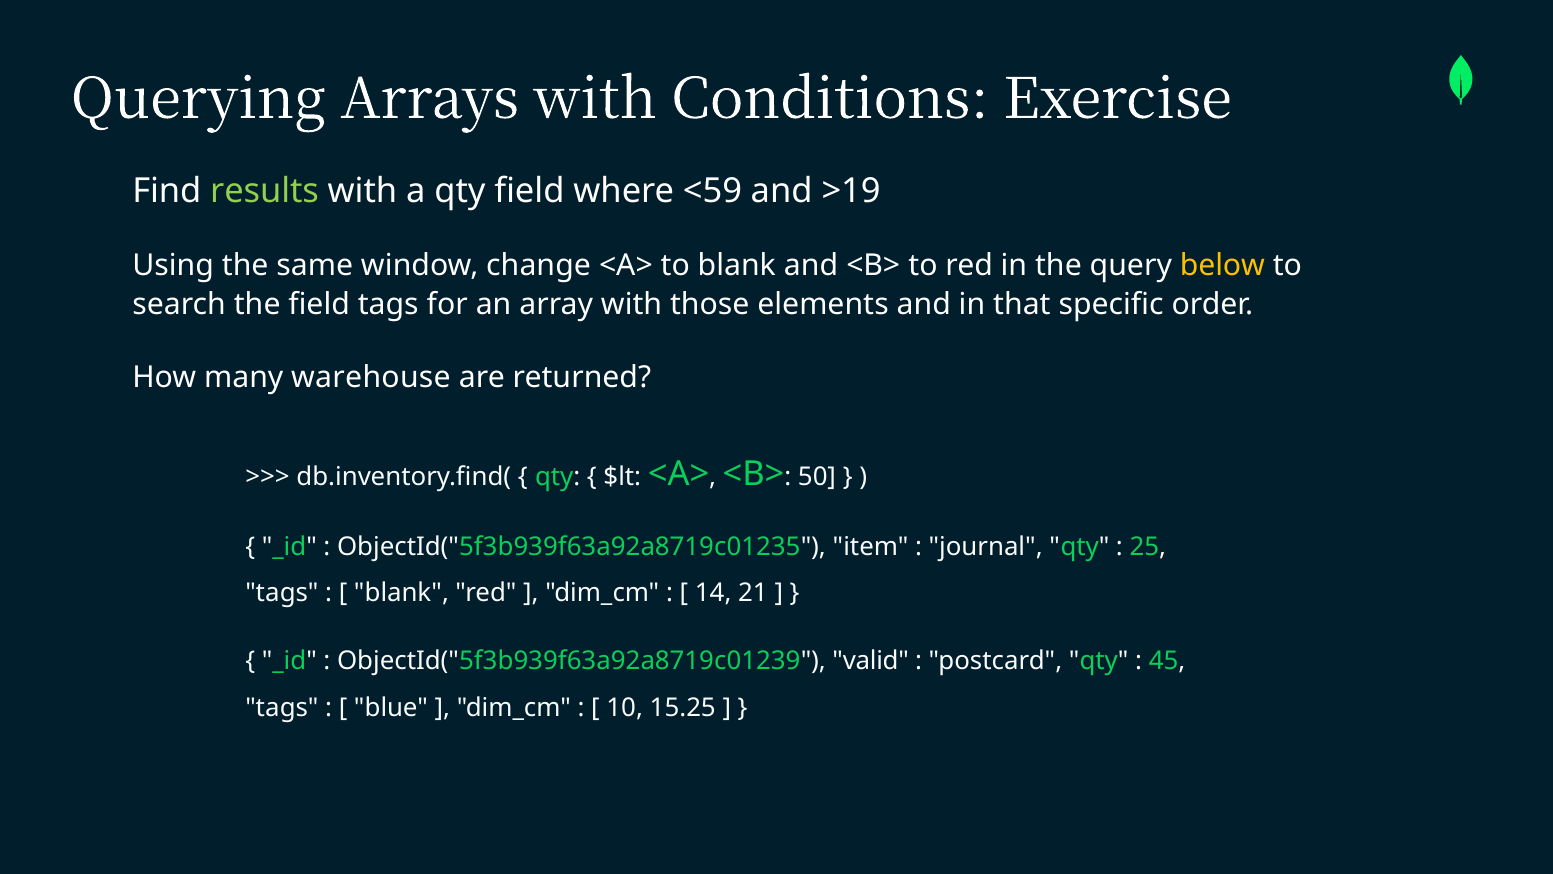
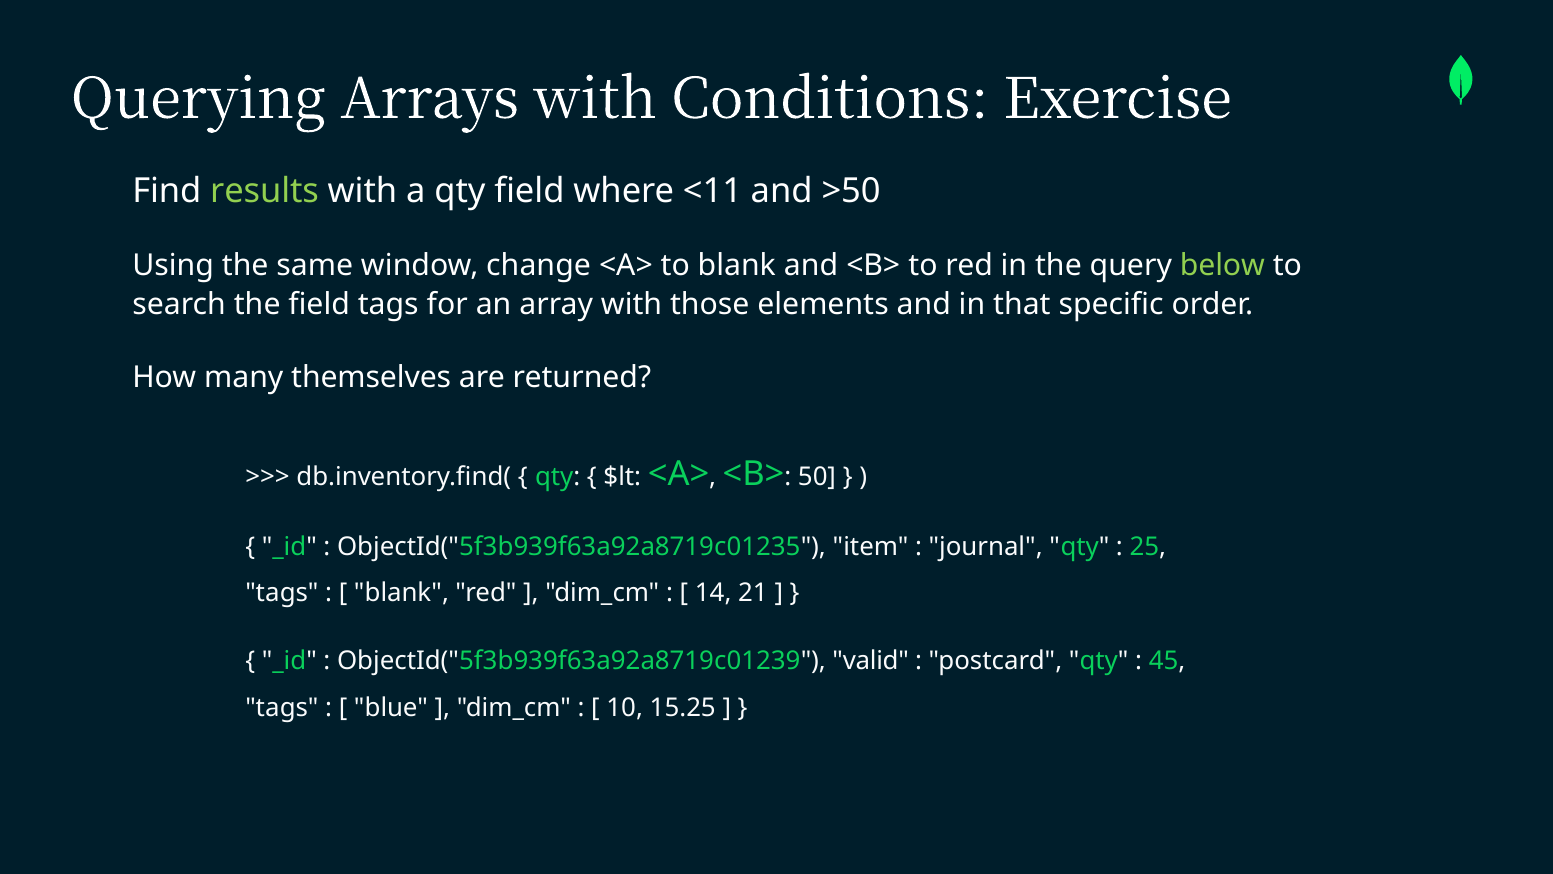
<59: <59 -> <11
>19: >19 -> >50
below colour: yellow -> light green
warehouse: warehouse -> themselves
